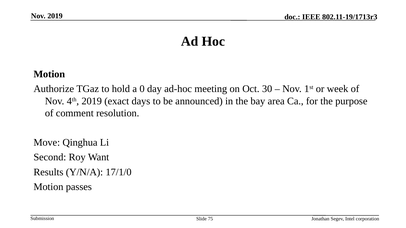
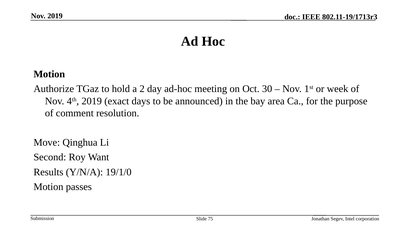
0: 0 -> 2
17/1/0: 17/1/0 -> 19/1/0
